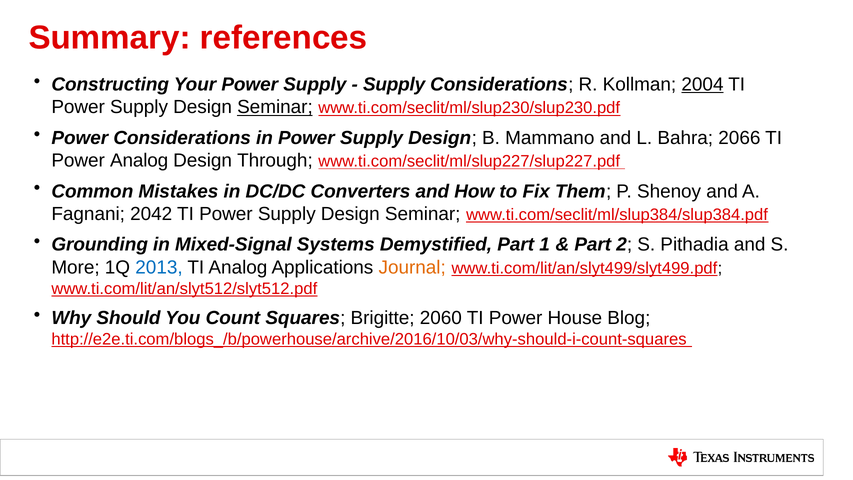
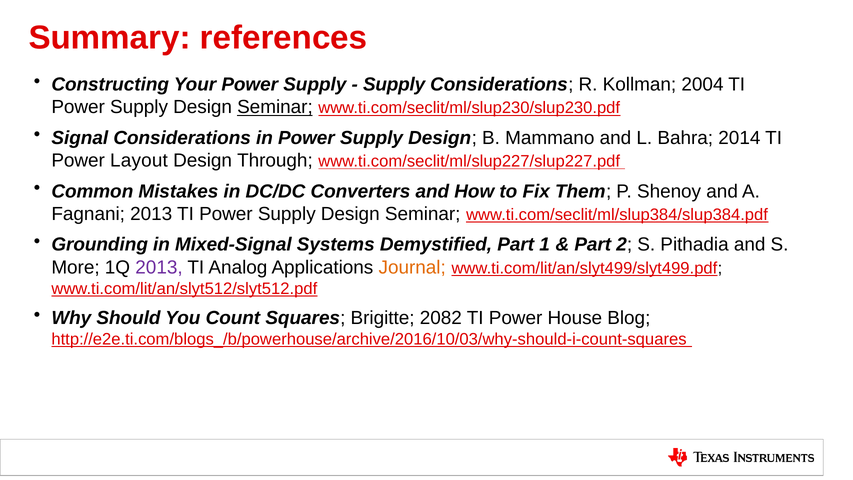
2004 underline: present -> none
Power at (80, 138): Power -> Signal
2066: 2066 -> 2014
Power Analog: Analog -> Layout
Fagnani 2042: 2042 -> 2013
2013 at (159, 267) colour: blue -> purple
2060: 2060 -> 2082
